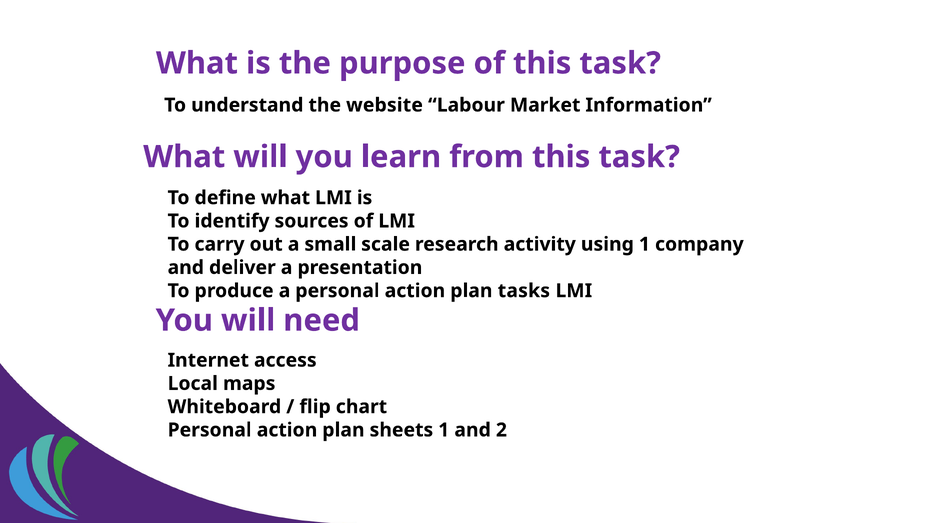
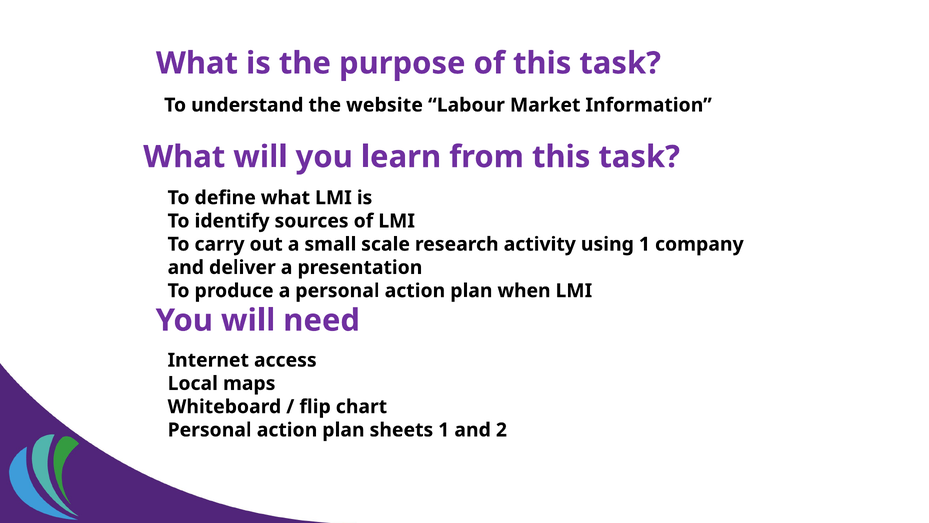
tasks: tasks -> when
